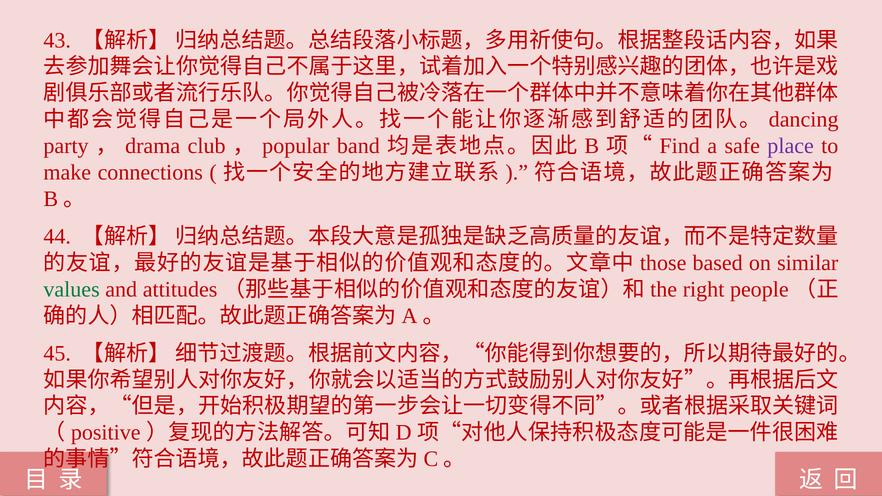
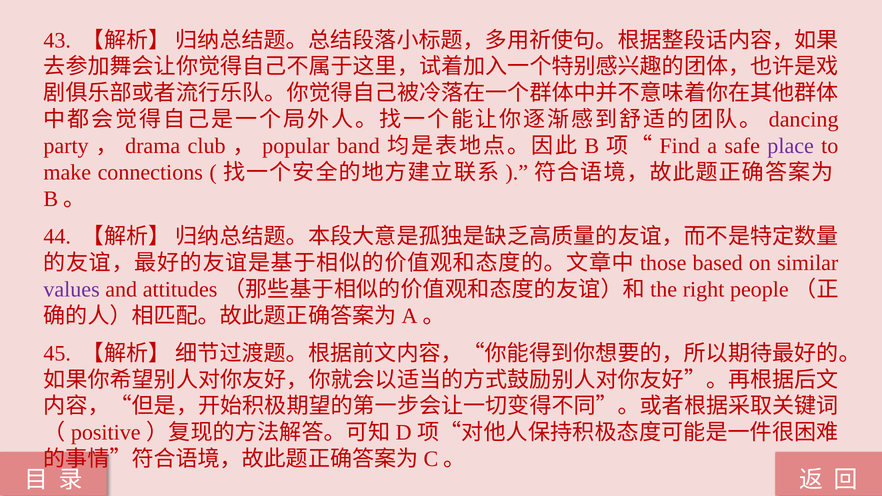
values colour: green -> purple
